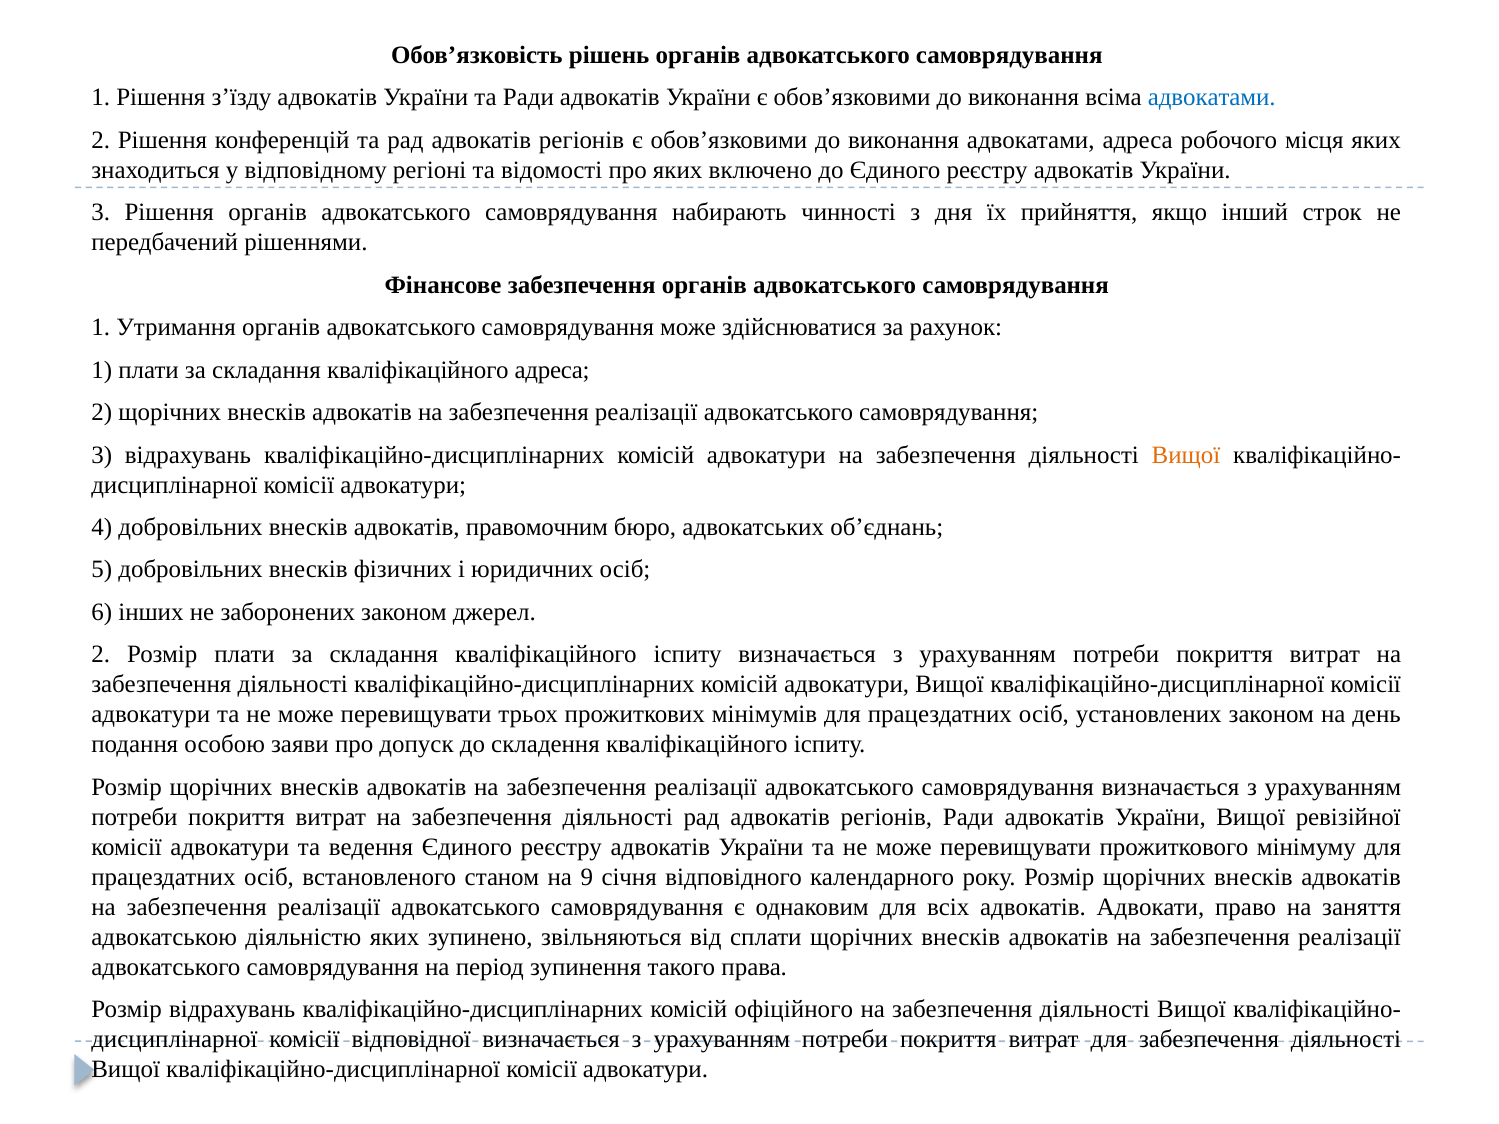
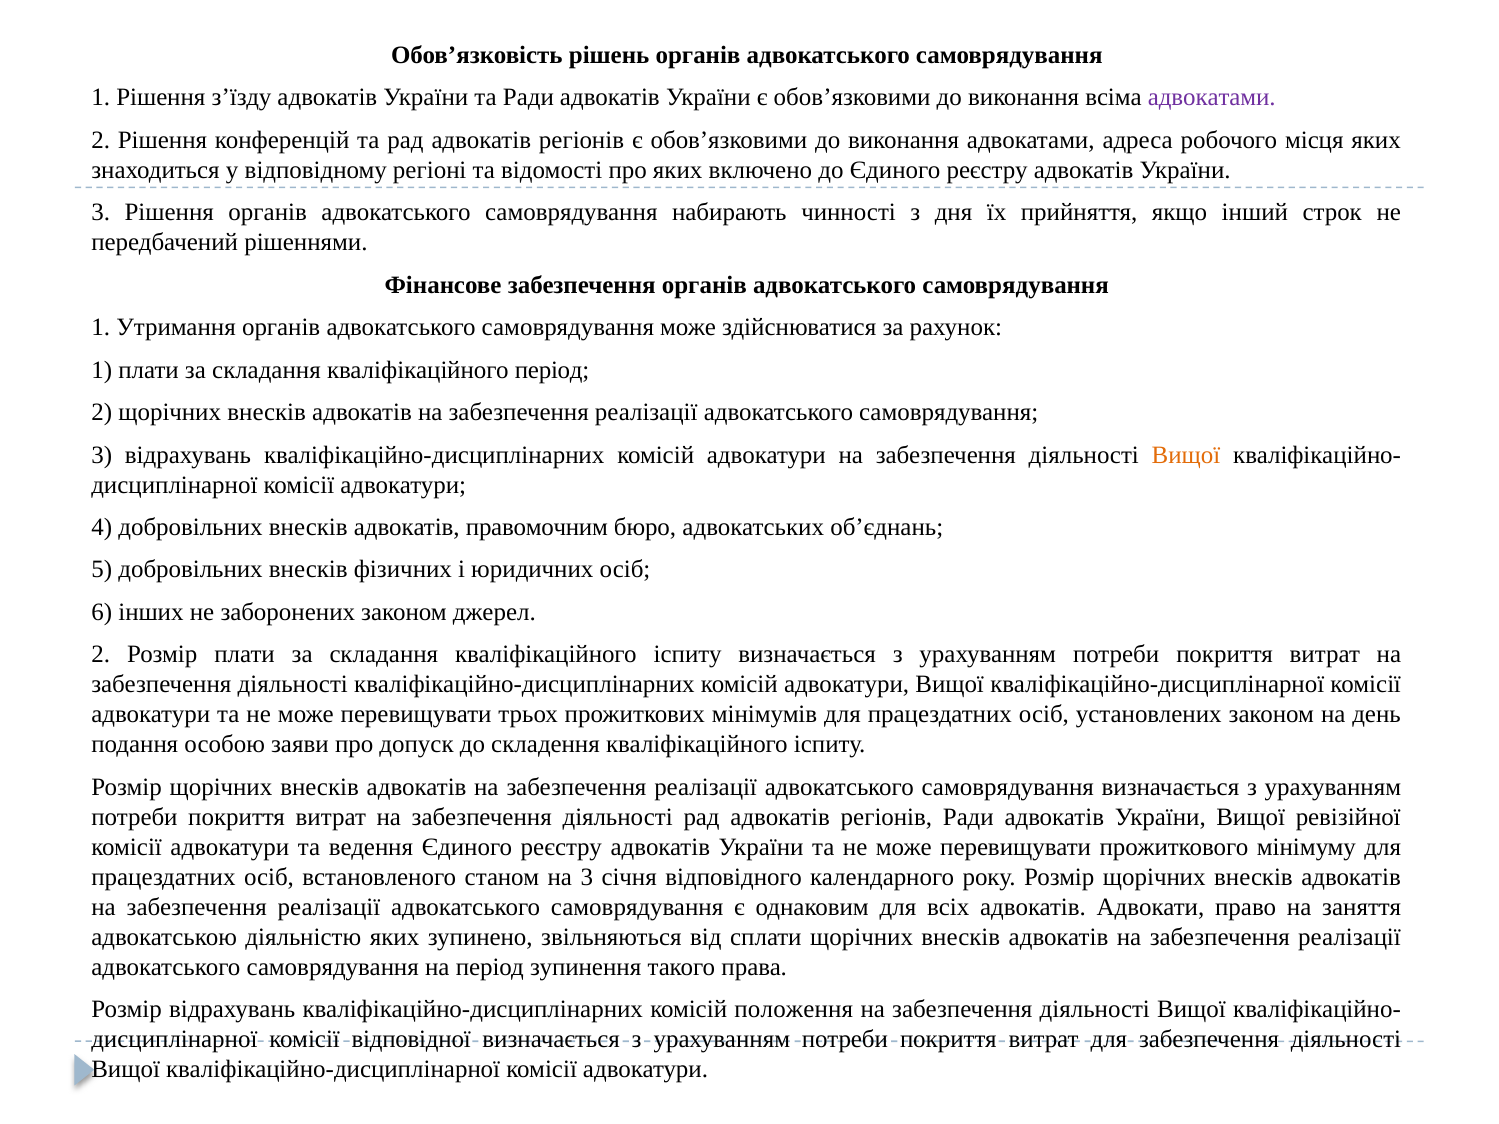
адвокатами at (1212, 98) colour: blue -> purple
кваліфікаційного адреса: адреса -> період
на 9: 9 -> 3
офіційного: офіційного -> положення
